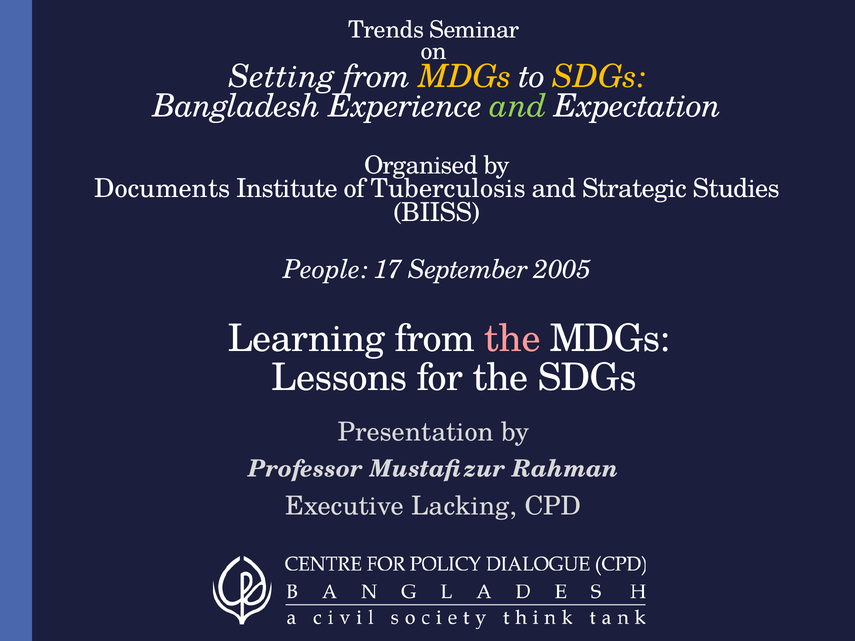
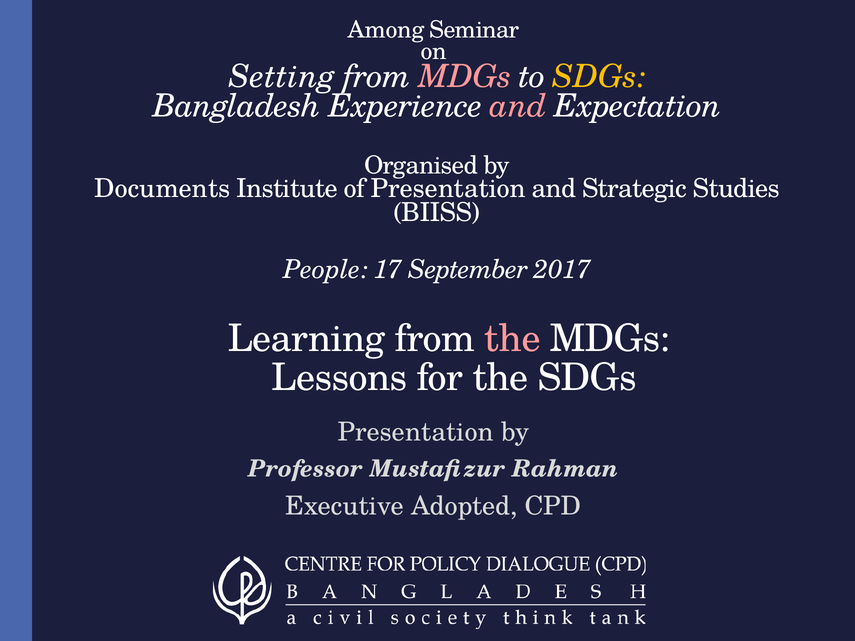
Trends: Trends -> Among
MDGs at (465, 77) colour: yellow -> pink
and at (518, 106) colour: light green -> pink
of Tuberculosis: Tuberculosis -> Presentation
2005: 2005 -> 2017
Lacking: Lacking -> Adopted
